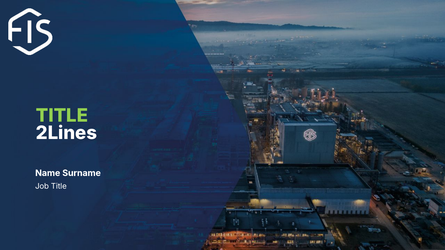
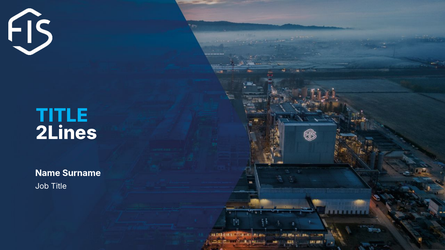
TITLE at (62, 116) colour: light green -> light blue
